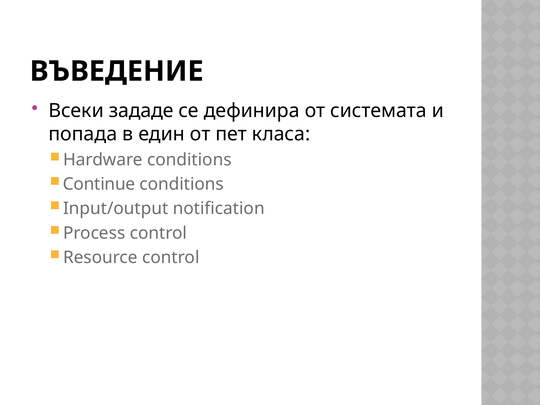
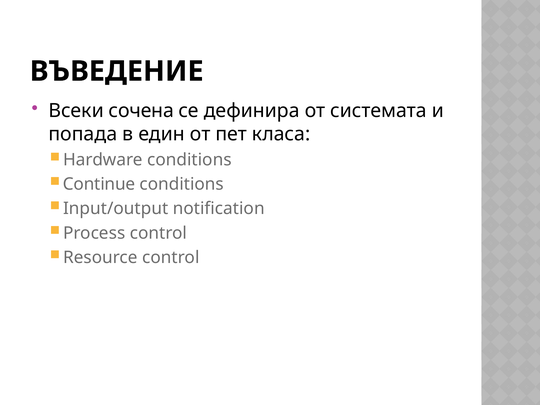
зададе: зададе -> сочена
